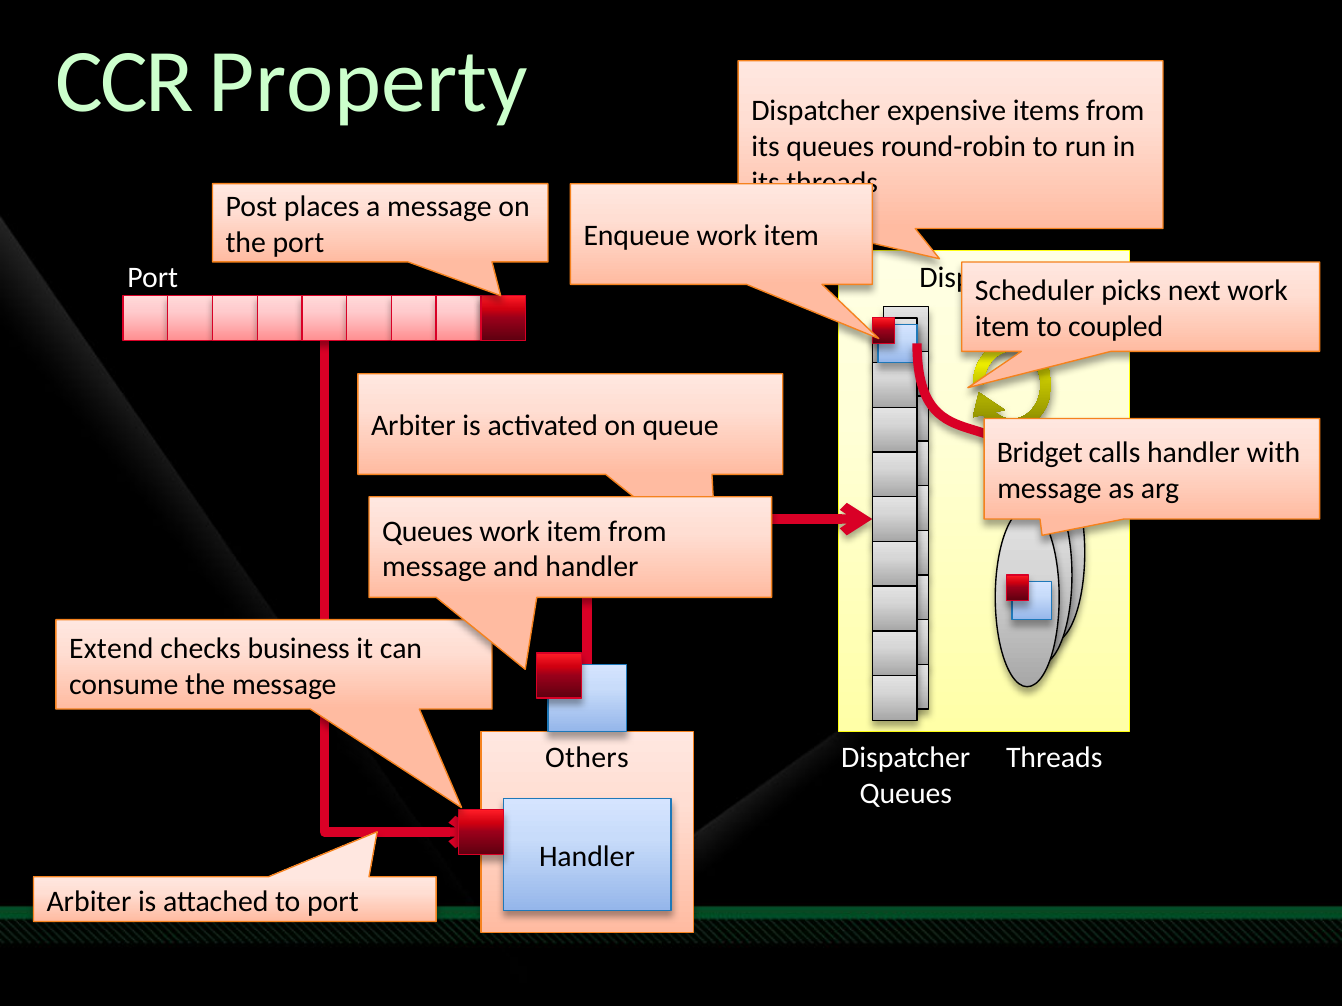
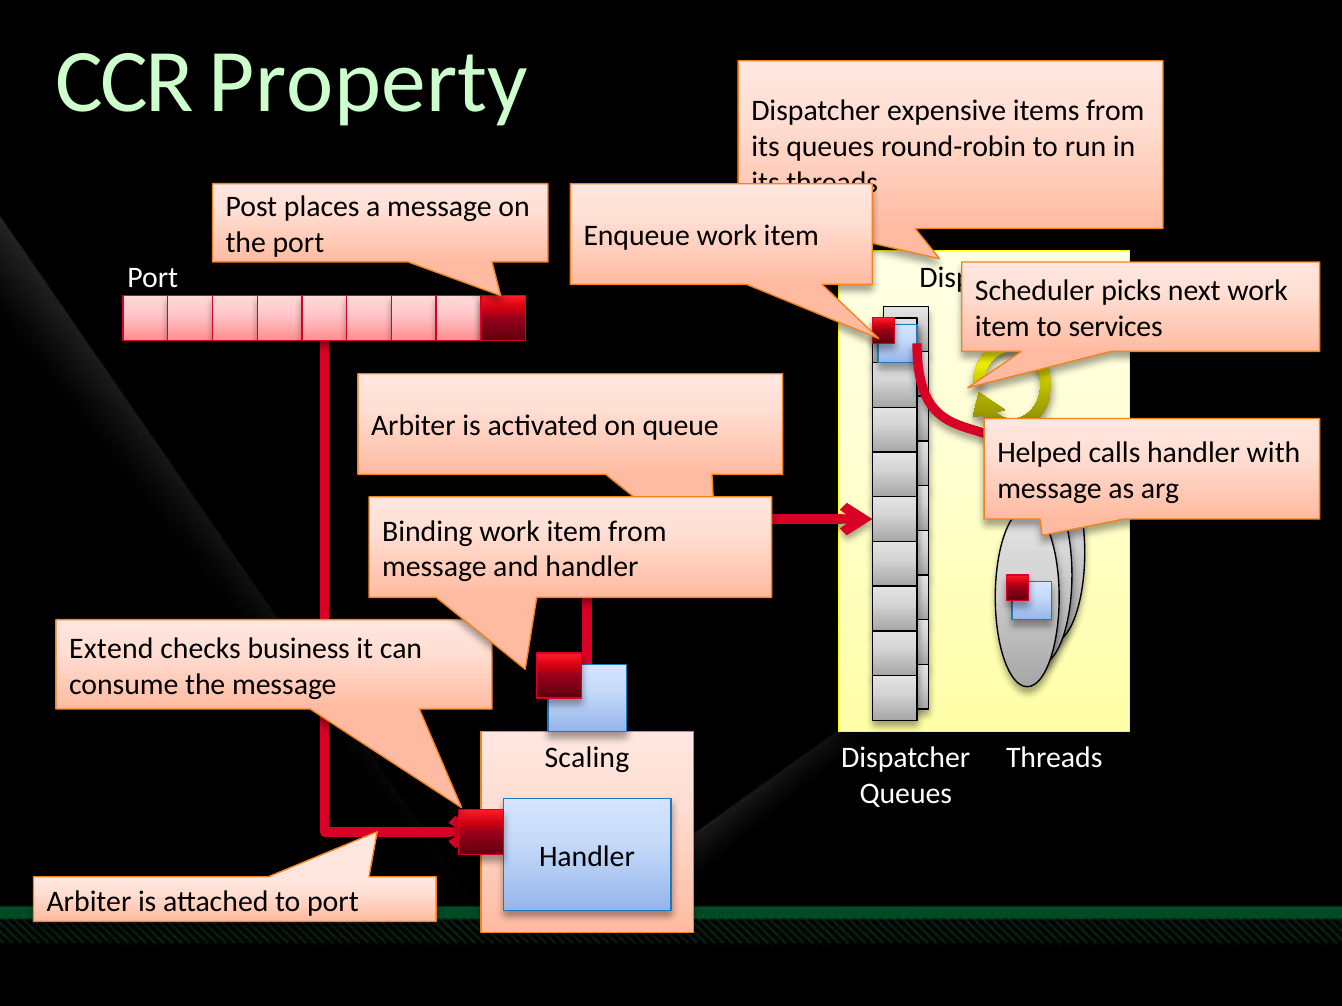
coupled: coupled -> services
Bridget: Bridget -> Helped
Queues at (428, 531): Queues -> Binding
Others: Others -> Scaling
